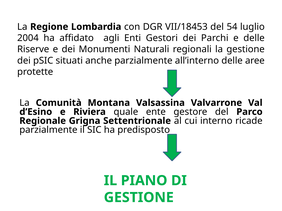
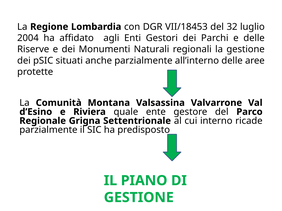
54: 54 -> 32
